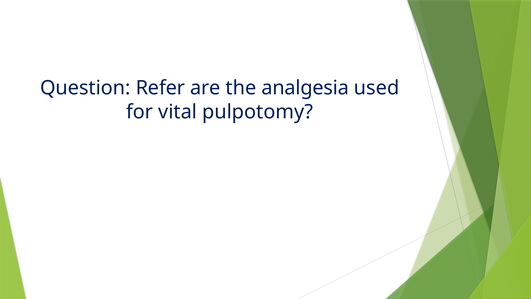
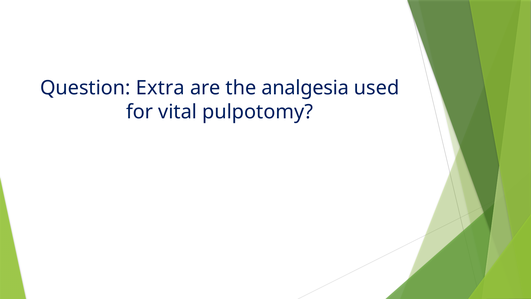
Refer: Refer -> Extra
